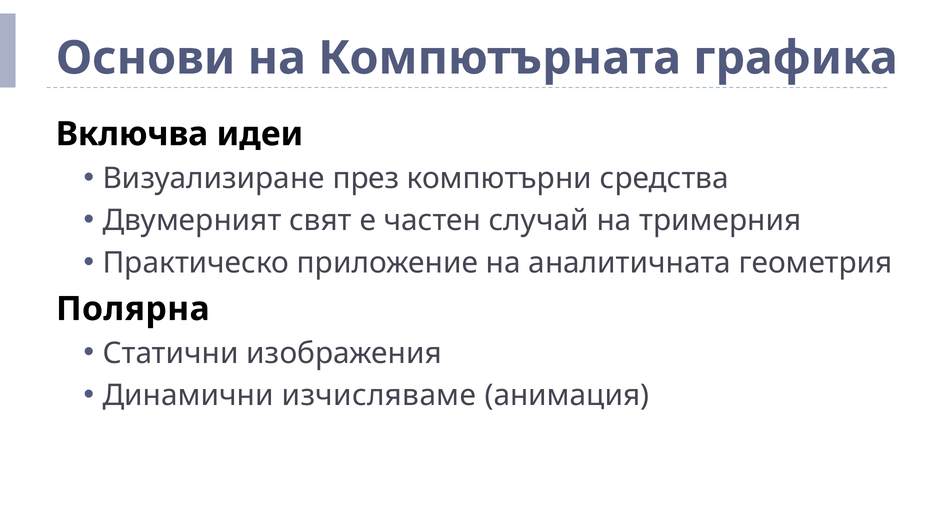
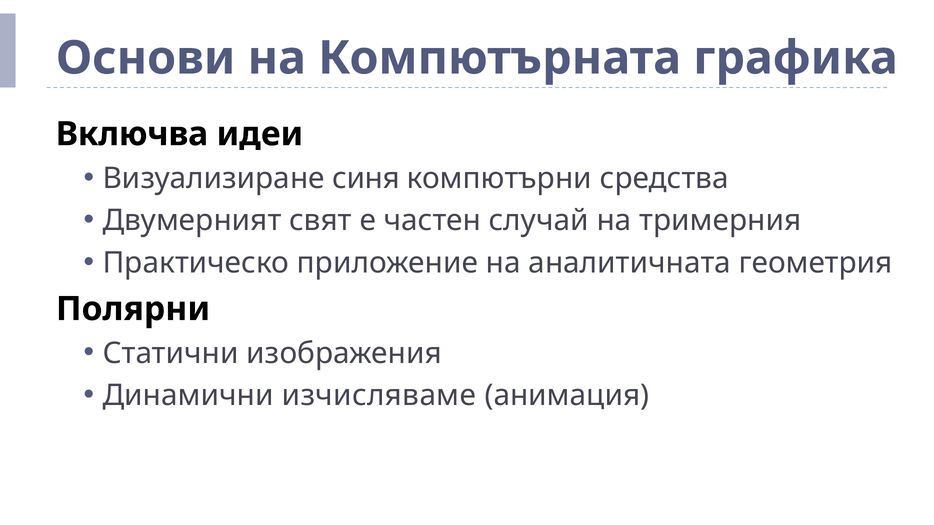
през: през -> синя
Полярна: Полярна -> Полярни
